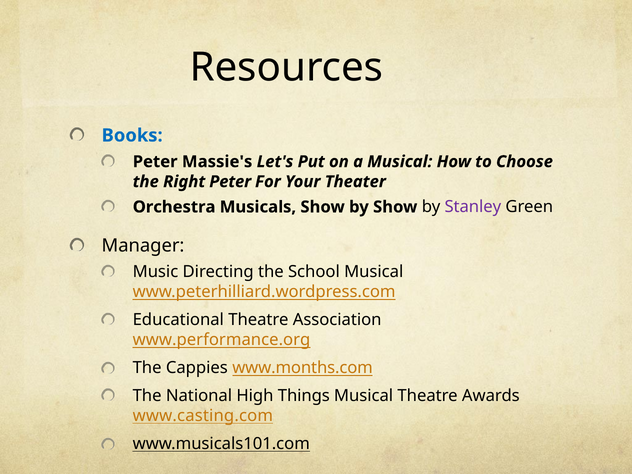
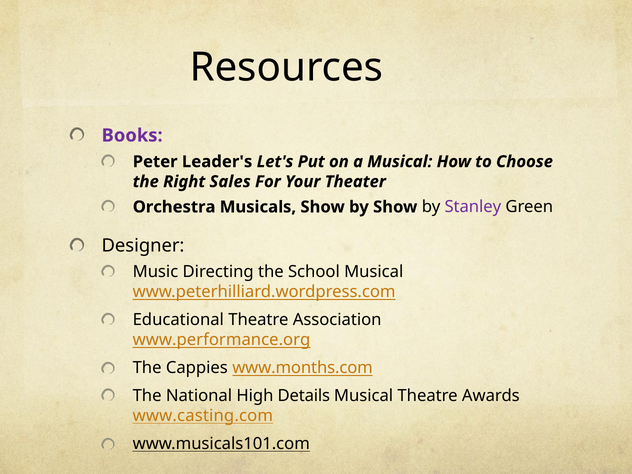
Books colour: blue -> purple
Massie's: Massie's -> Leader's
Right Peter: Peter -> Sales
Manager: Manager -> Designer
Things: Things -> Details
